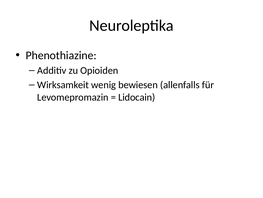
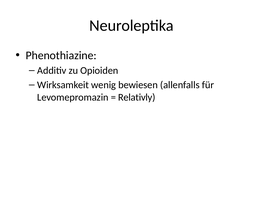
Lidocain: Lidocain -> Relativly
